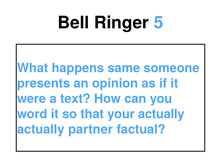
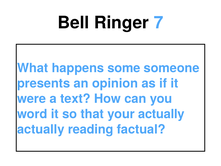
5: 5 -> 7
same: same -> some
partner: partner -> reading
